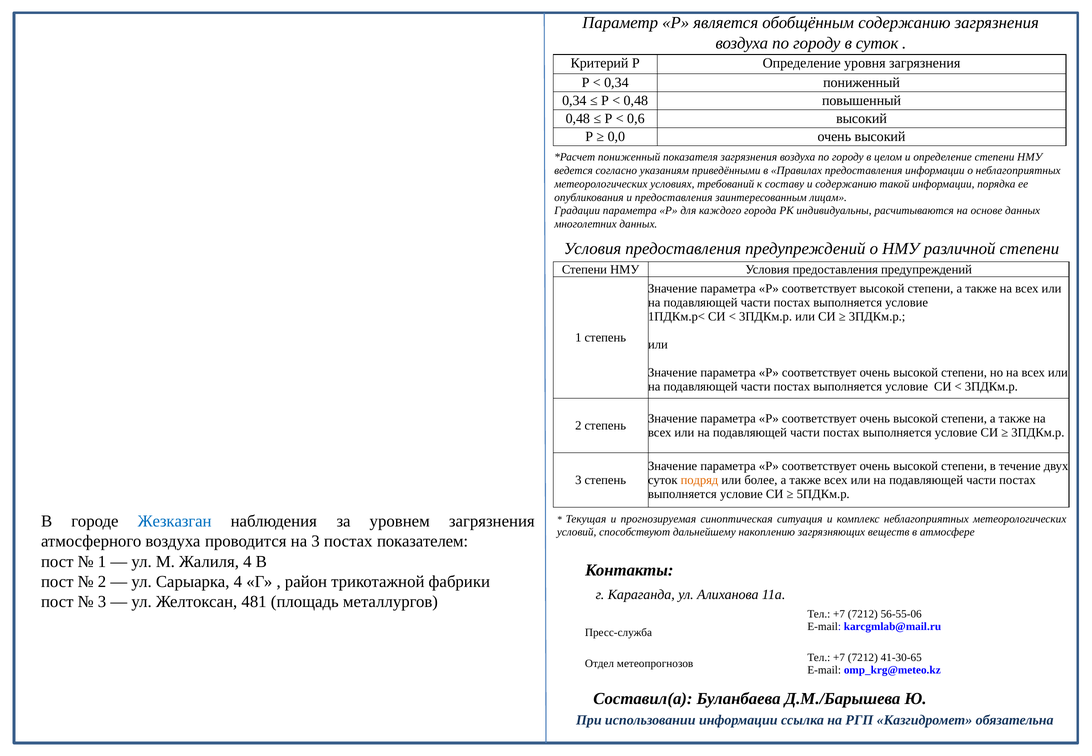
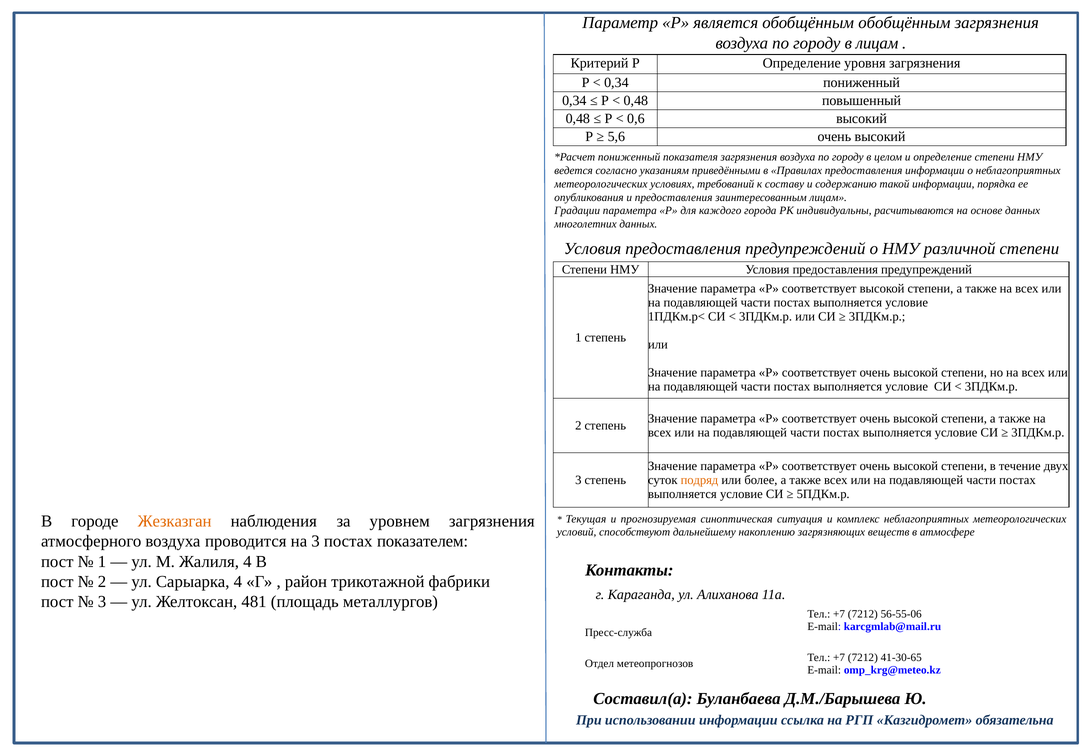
обобщённым содержанию: содержанию -> обобщённым
в суток: суток -> лицам
0,0: 0,0 -> 5,6
Жезказган colour: blue -> orange
